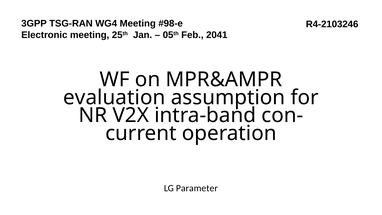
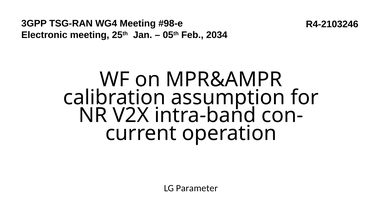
2041: 2041 -> 2034
evaluation: evaluation -> calibration
